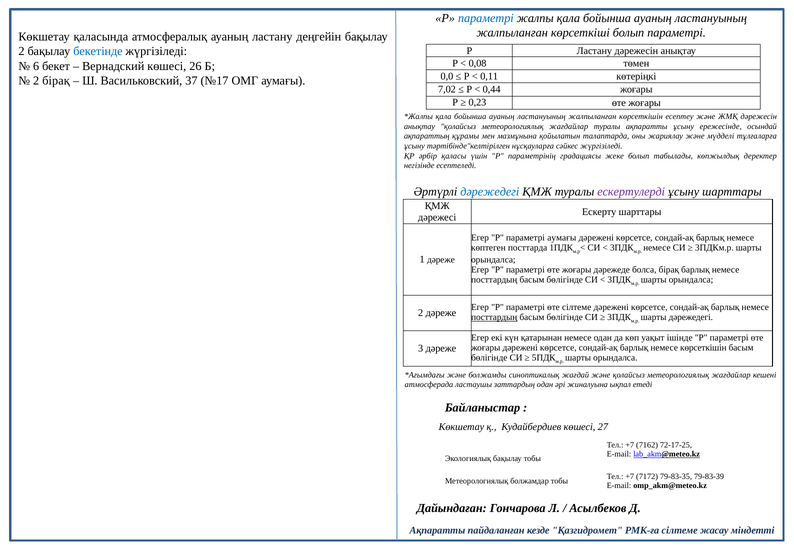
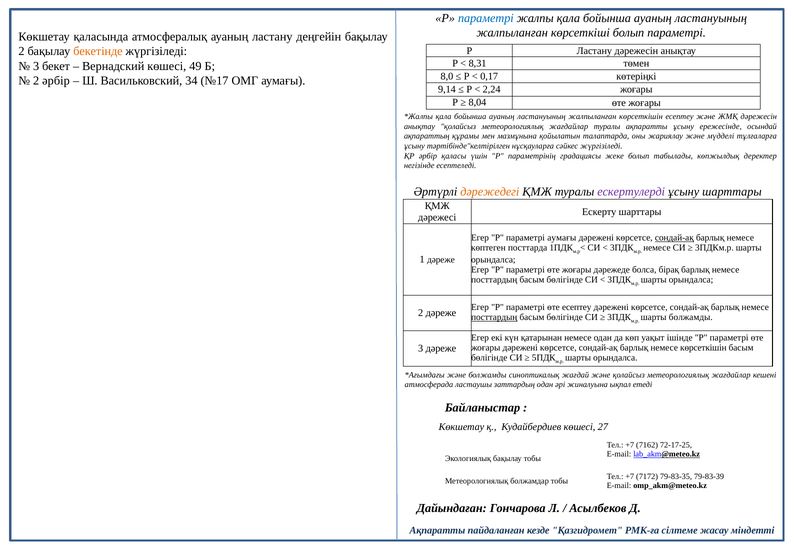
бекетінде colour: blue -> orange
0,08: 0,08 -> 8,31
6 at (36, 66): 6 -> 3
26: 26 -> 49
0,0: 0,0 -> 8,0
0,11: 0,11 -> 0,17
2 бірақ: бірақ -> әрбір
37: 37 -> 34
7,02: 7,02 -> 9,14
0,44: 0,44 -> 2,24
0,23: 0,23 -> 8,04
дәрежедегі at (490, 192) colour: blue -> orange
сондай-ақ at (674, 238) underline: none -> present
өте сілтеме: сілтеме -> есептеу
шарты дәрежедегі: дәрежедегі -> болжамды
